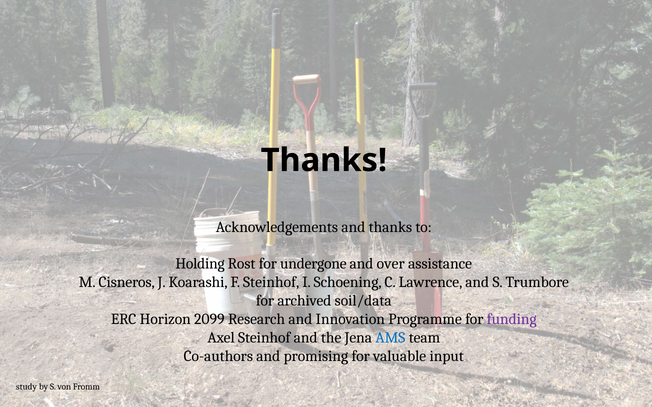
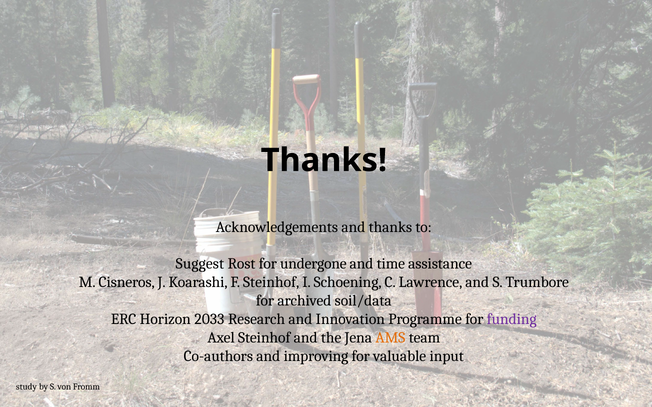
Holding: Holding -> Suggest
over: over -> time
2099: 2099 -> 2033
AMS colour: blue -> orange
promising: promising -> improving
